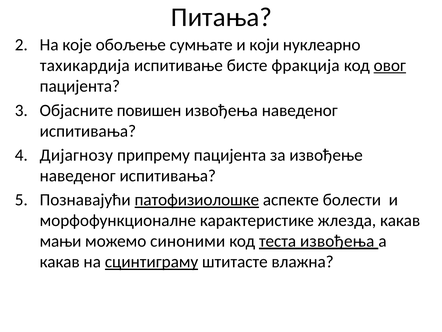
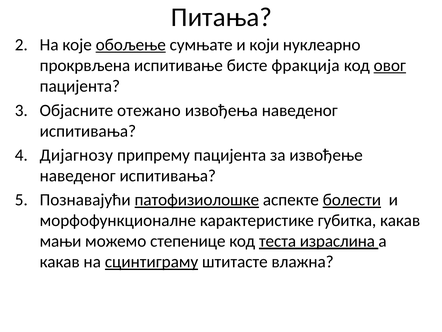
обољење underline: none -> present
тахикардија: тахикардија -> прокрвљена
повишен: повишен -> отежано
болести underline: none -> present
жлезда: жлезда -> губитка
синоними: синоними -> степенице
теста извођења: извођења -> израслина
